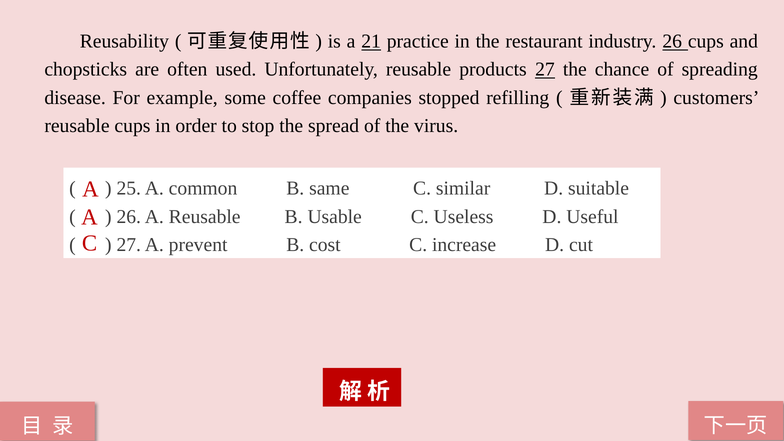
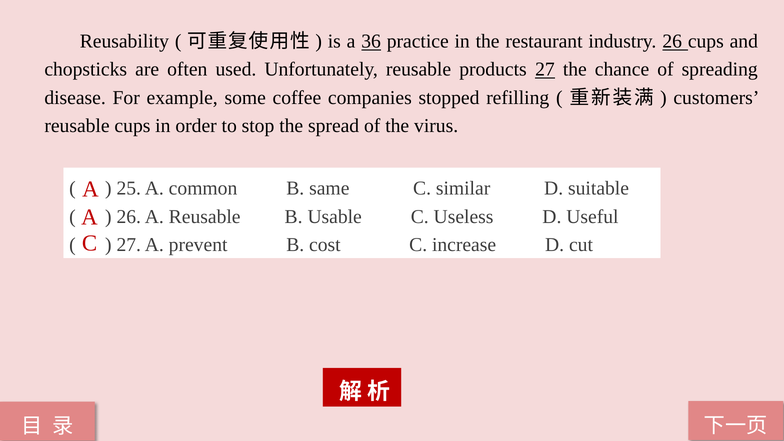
21: 21 -> 36
